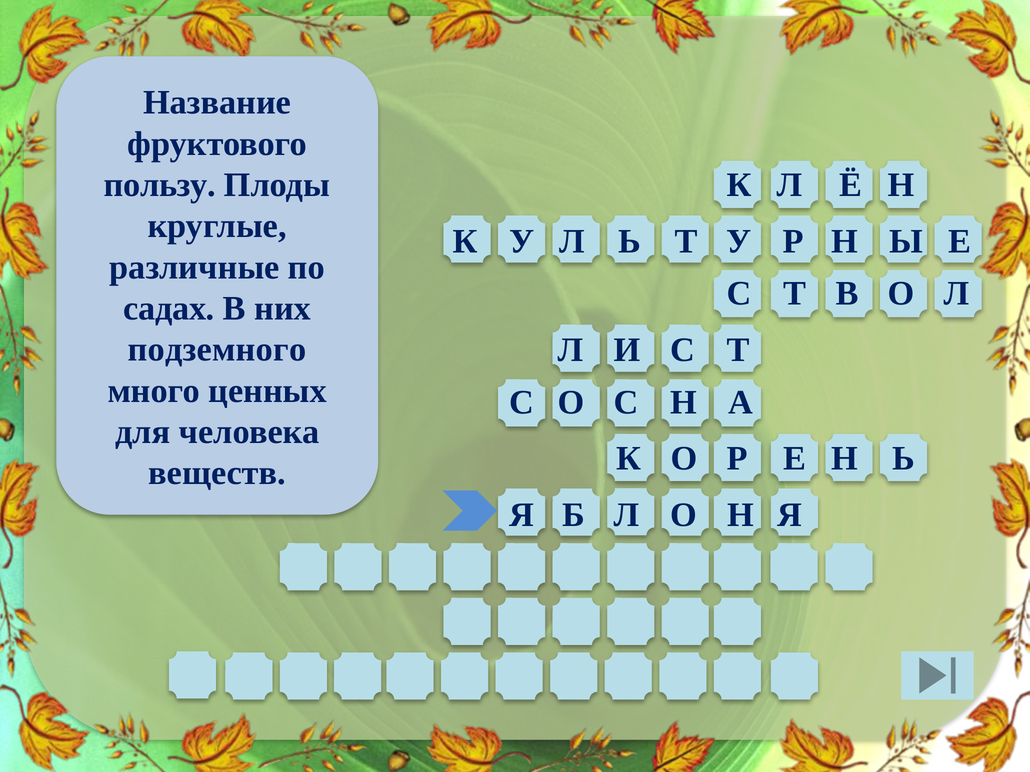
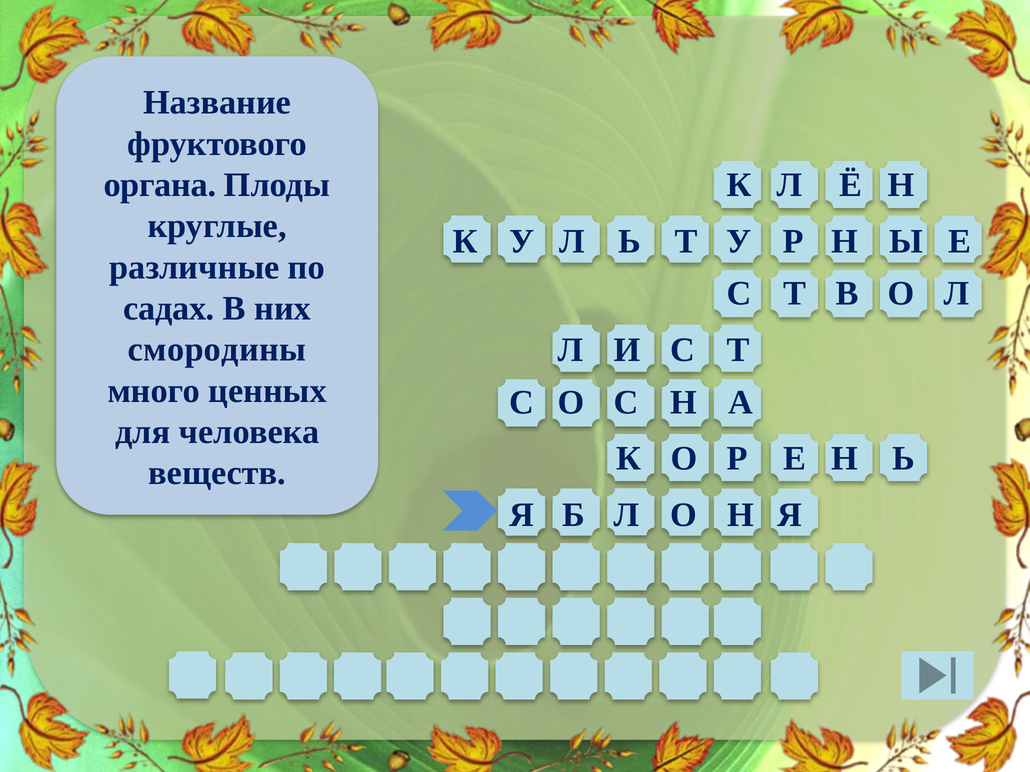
пользу: пользу -> органа
подземного: подземного -> смородины
